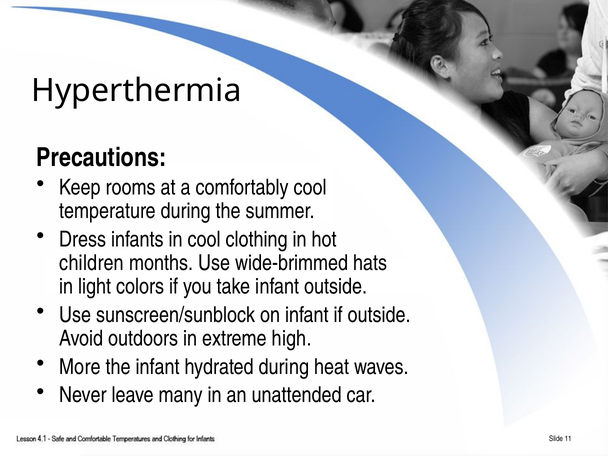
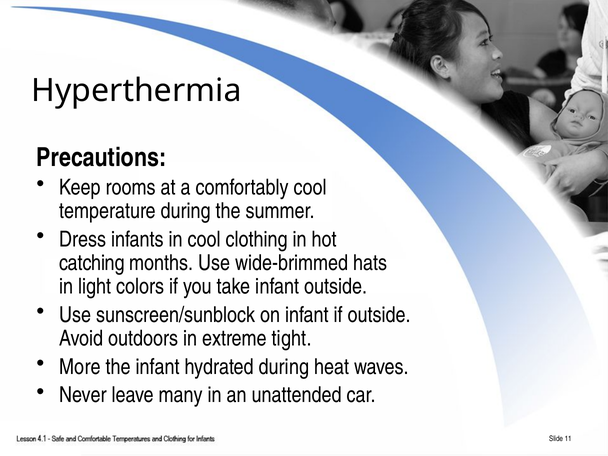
children: children -> catching
high: high -> tight
